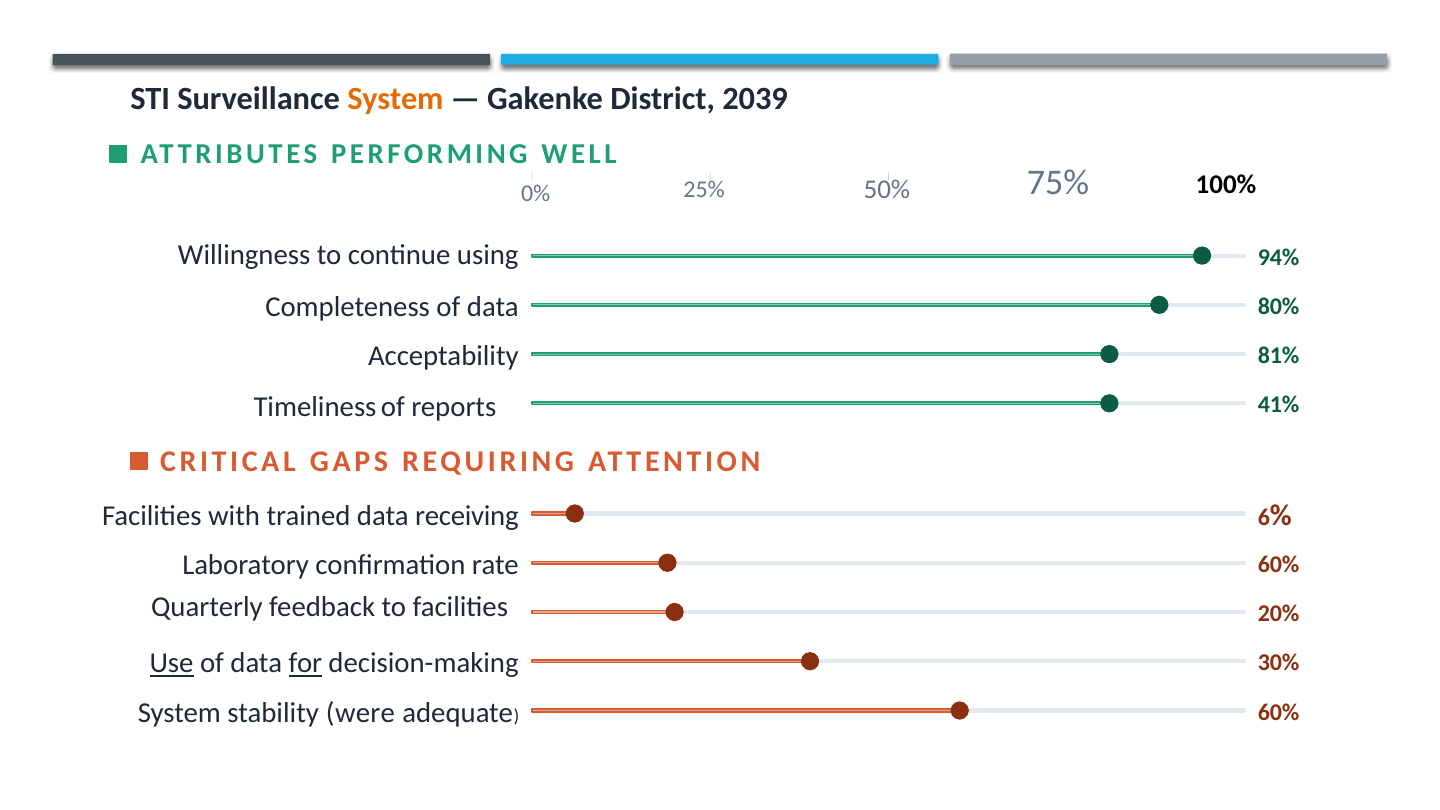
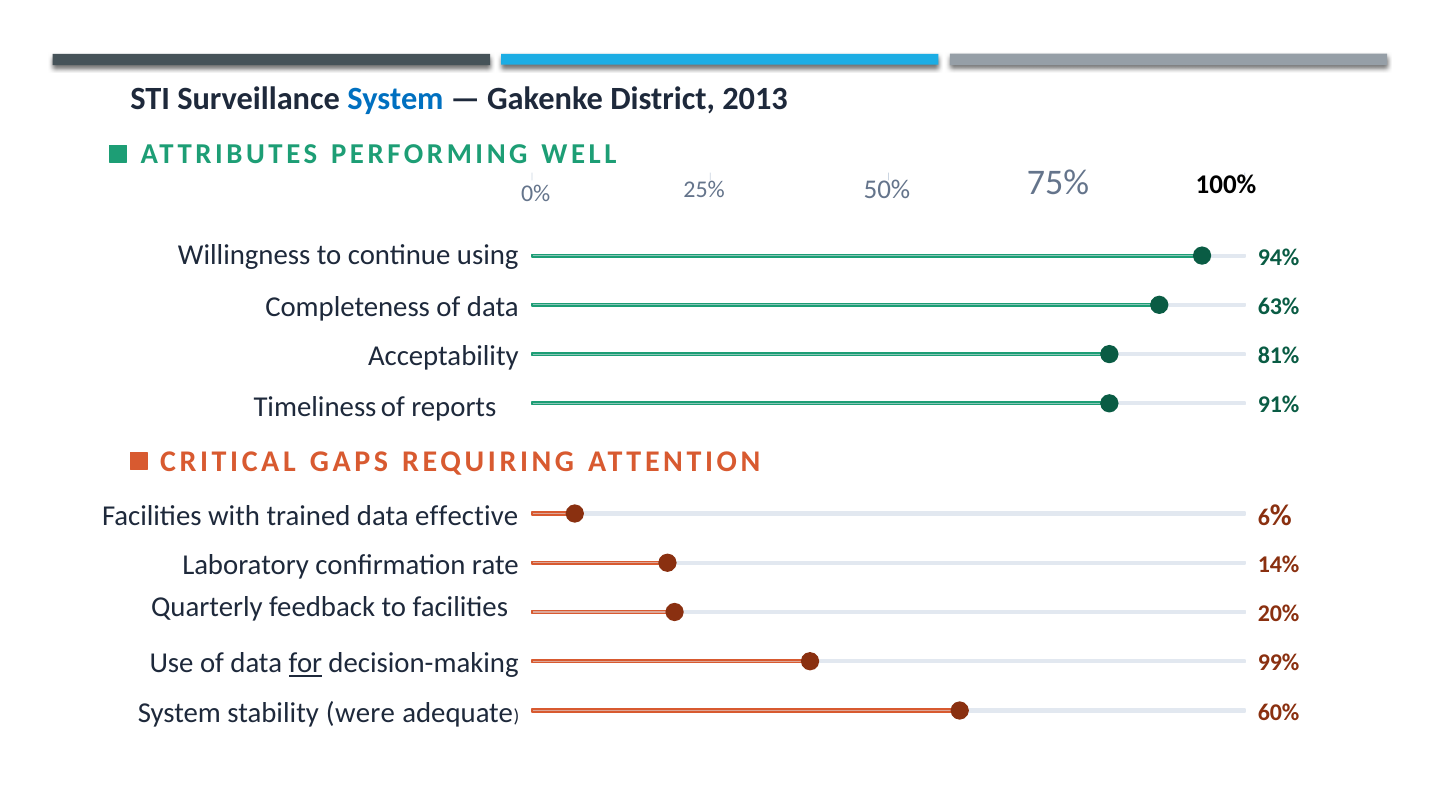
System at (395, 98) colour: orange -> blue
2039: 2039 -> 2013
80%: 80% -> 63%
41%: 41% -> 91%
receiving: receiving -> effective
rate 60%: 60% -> 14%
Use underline: present -> none
30%: 30% -> 99%
